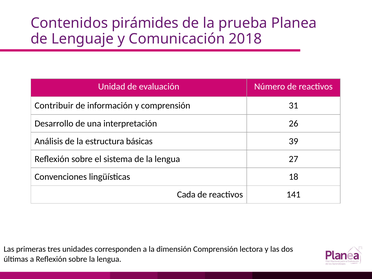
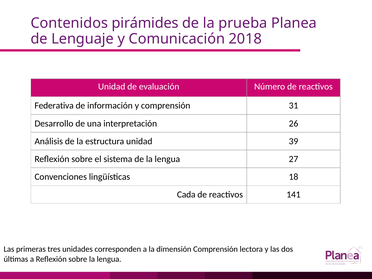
Contribuir: Contribuir -> Federativa
estructura básicas: básicas -> unidad
